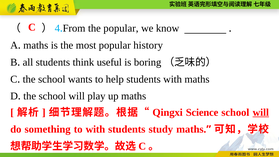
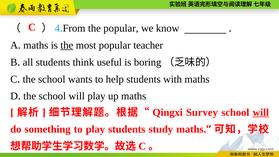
the at (67, 45) underline: none -> present
history: history -> teacher
Science: Science -> Survey
to with: with -> play
